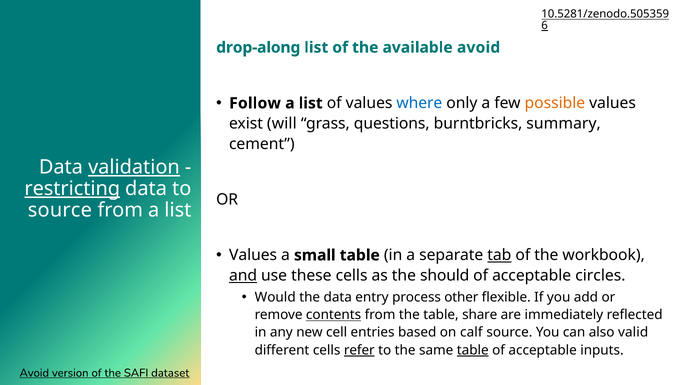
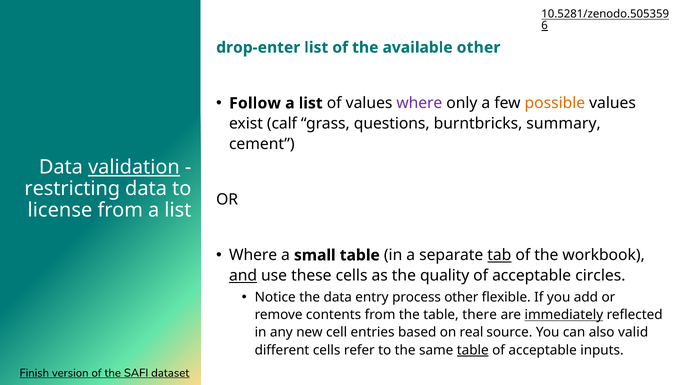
drop-along: drop-along -> drop-enter
available avoid: avoid -> other
where at (419, 103) colour: blue -> purple
will: will -> calf
restricting underline: present -> none
source at (60, 210): source -> license
Values at (253, 255): Values -> Where
should: should -> quality
Would: Would -> Notice
contents underline: present -> none
share: share -> there
immediately underline: none -> present
calf: calf -> real
refer underline: present -> none
Avoid at (34, 373): Avoid -> Finish
